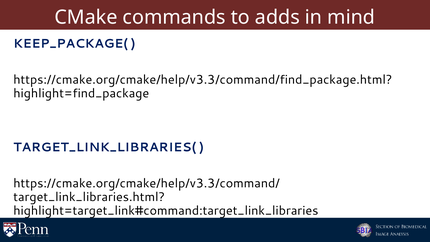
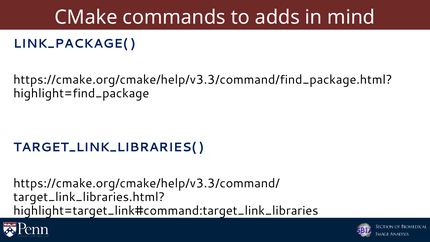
KEEP_PACKAGE(: KEEP_PACKAGE( -> LINK_PACKAGE(
